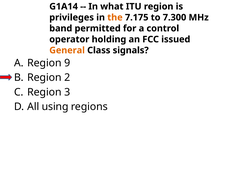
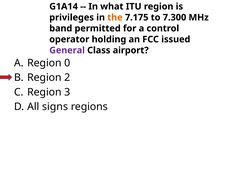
General colour: orange -> purple
signals: signals -> airport
9: 9 -> 0
using: using -> signs
